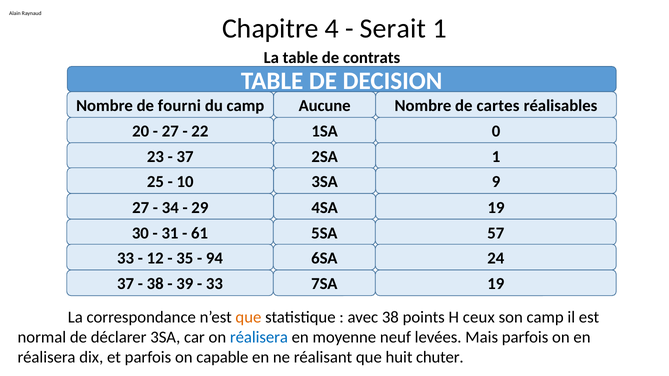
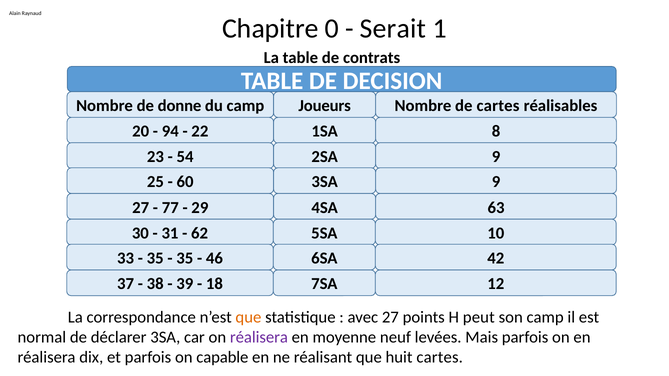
4: 4 -> 0
fourni: fourni -> donne
Aucune: Aucune -> Joueurs
27 at (170, 132): 27 -> 94
0: 0 -> 8
37 at (185, 157): 37 -> 54
2SA 1: 1 -> 9
10: 10 -> 60
34: 34 -> 77
4SA 19: 19 -> 63
61: 61 -> 62
57: 57 -> 10
12 at (155, 258): 12 -> 35
94: 94 -> 46
24: 24 -> 42
33 at (214, 284): 33 -> 18
7SA 19: 19 -> 12
avec 38: 38 -> 27
ceux: ceux -> peut
réalisera at (259, 337) colour: blue -> purple
huit chuter: chuter -> cartes
